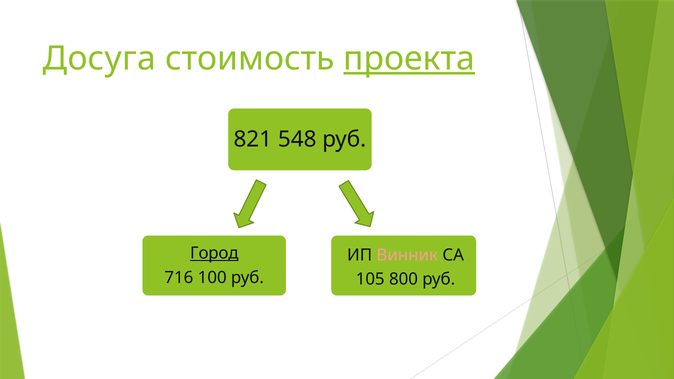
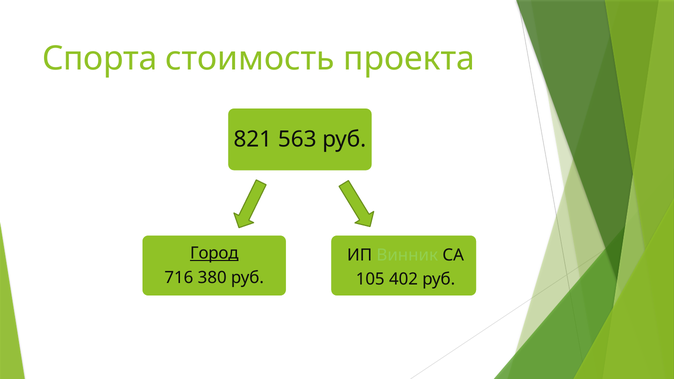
Досуга: Досуга -> Спорта
проекта underline: present -> none
548: 548 -> 563
Винник colour: pink -> light green
100: 100 -> 380
800: 800 -> 402
